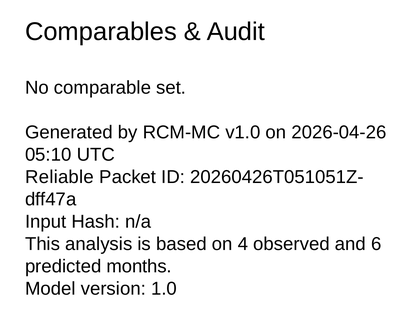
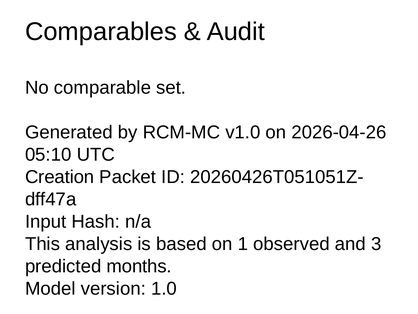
Reliable: Reliable -> Creation
4: 4 -> 1
6: 6 -> 3
